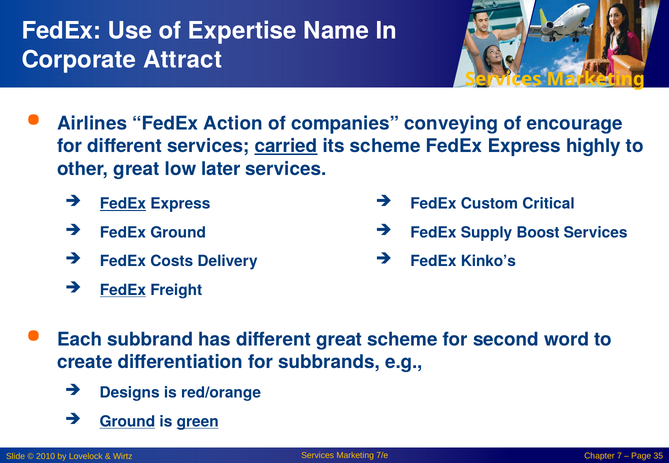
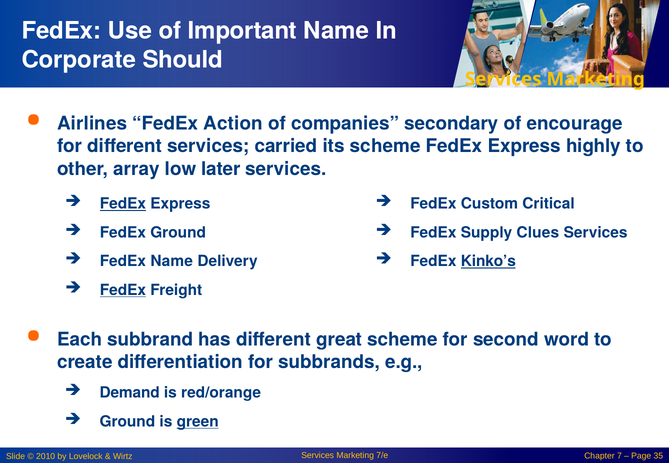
Expertise: Expertise -> Important
Attract: Attract -> Should
conveying: conveying -> secondary
carried underline: present -> none
other great: great -> array
Boost: Boost -> Clues
FedEx Costs: Costs -> Name
Kinko’s underline: none -> present
Designs: Designs -> Demand
Ground at (127, 422) underline: present -> none
